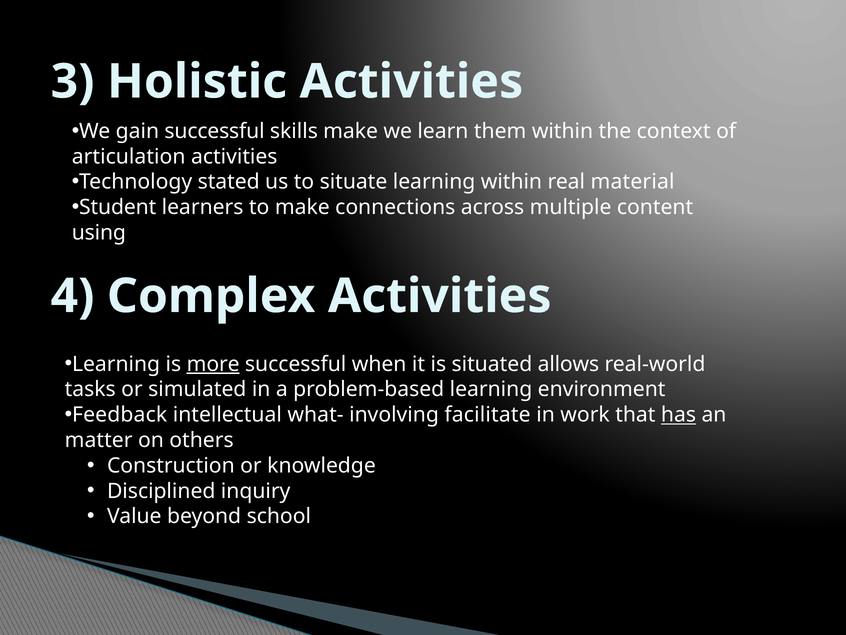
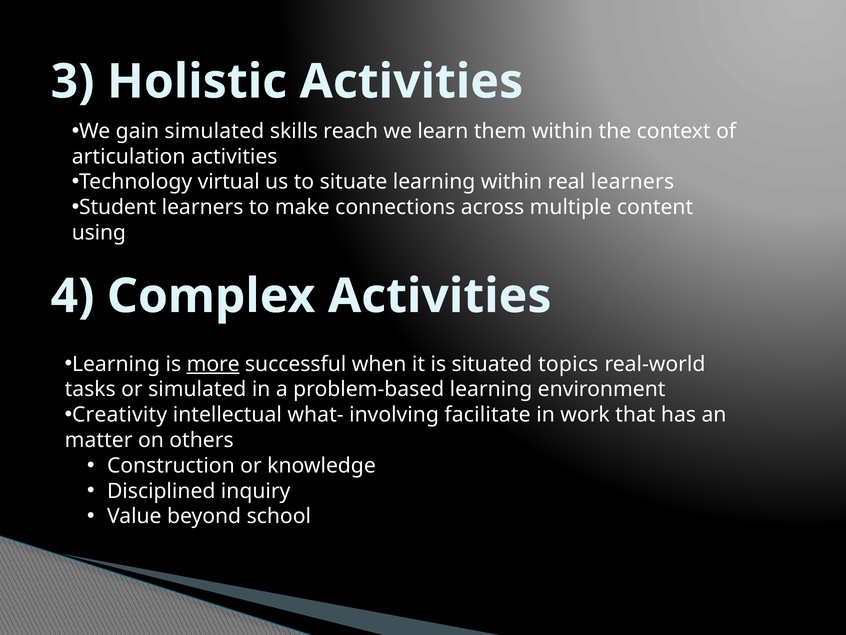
gain successful: successful -> simulated
skills make: make -> reach
stated: stated -> virtual
real material: material -> learners
allows: allows -> topics
Feedback: Feedback -> Creativity
has underline: present -> none
